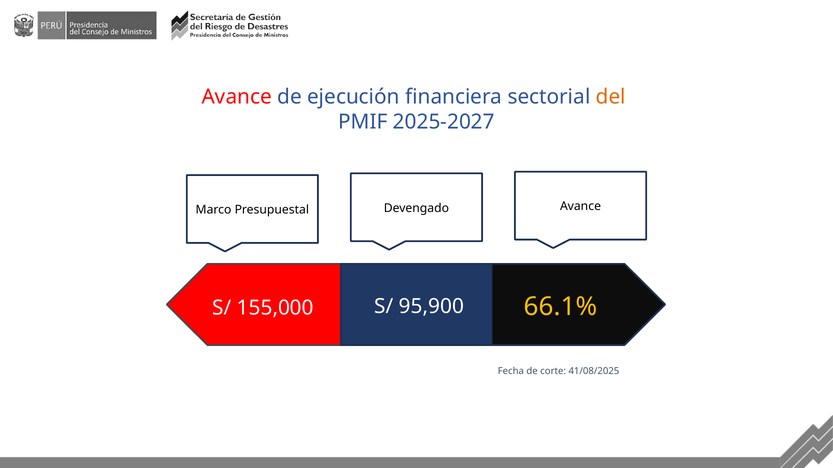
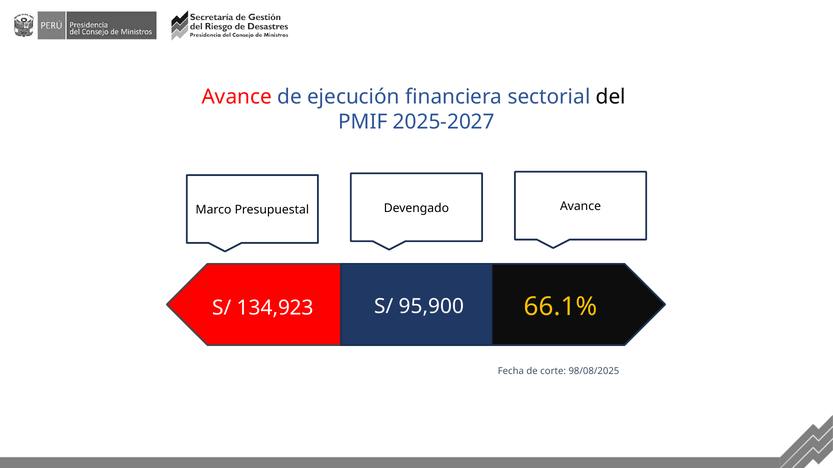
del colour: orange -> black
155,000: 155,000 -> 134,923
41/08/2025: 41/08/2025 -> 98/08/2025
